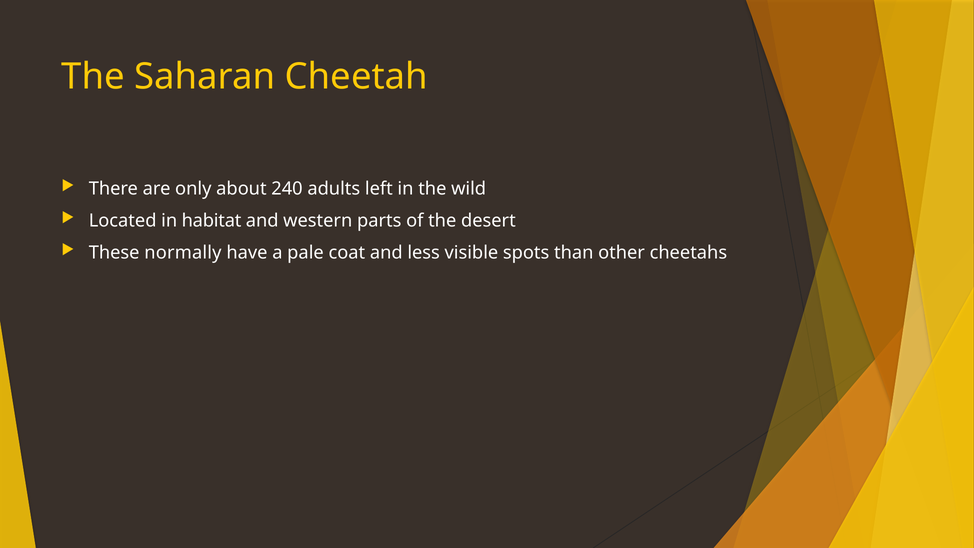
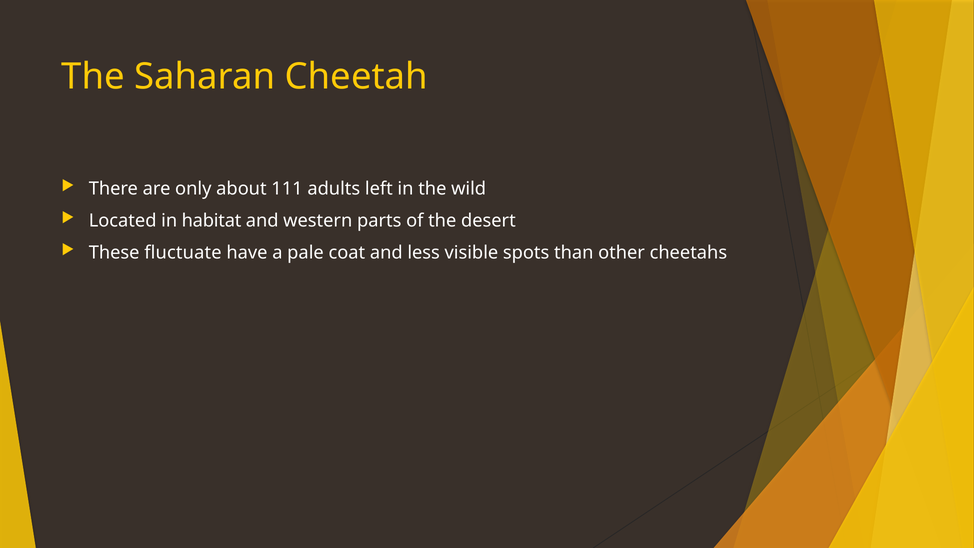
240: 240 -> 111
normally: normally -> fluctuate
